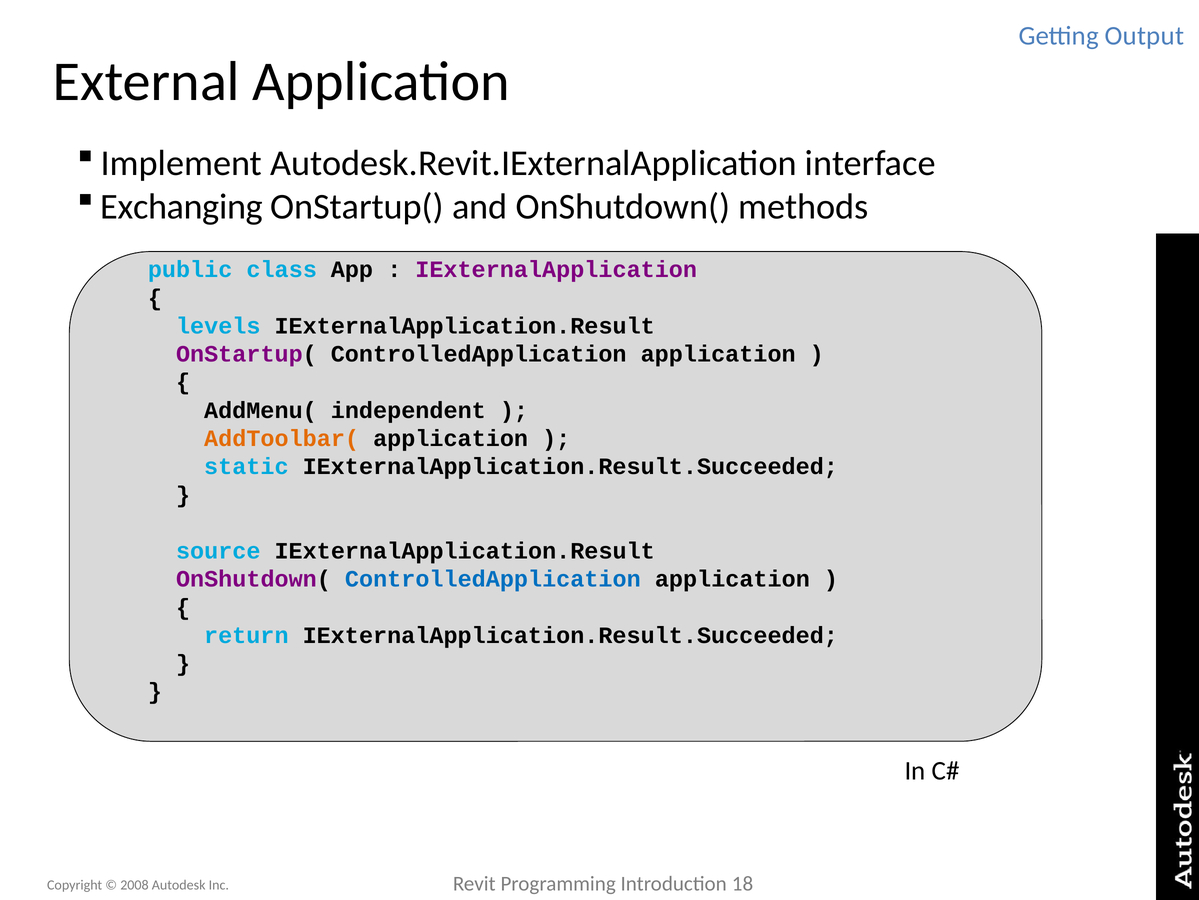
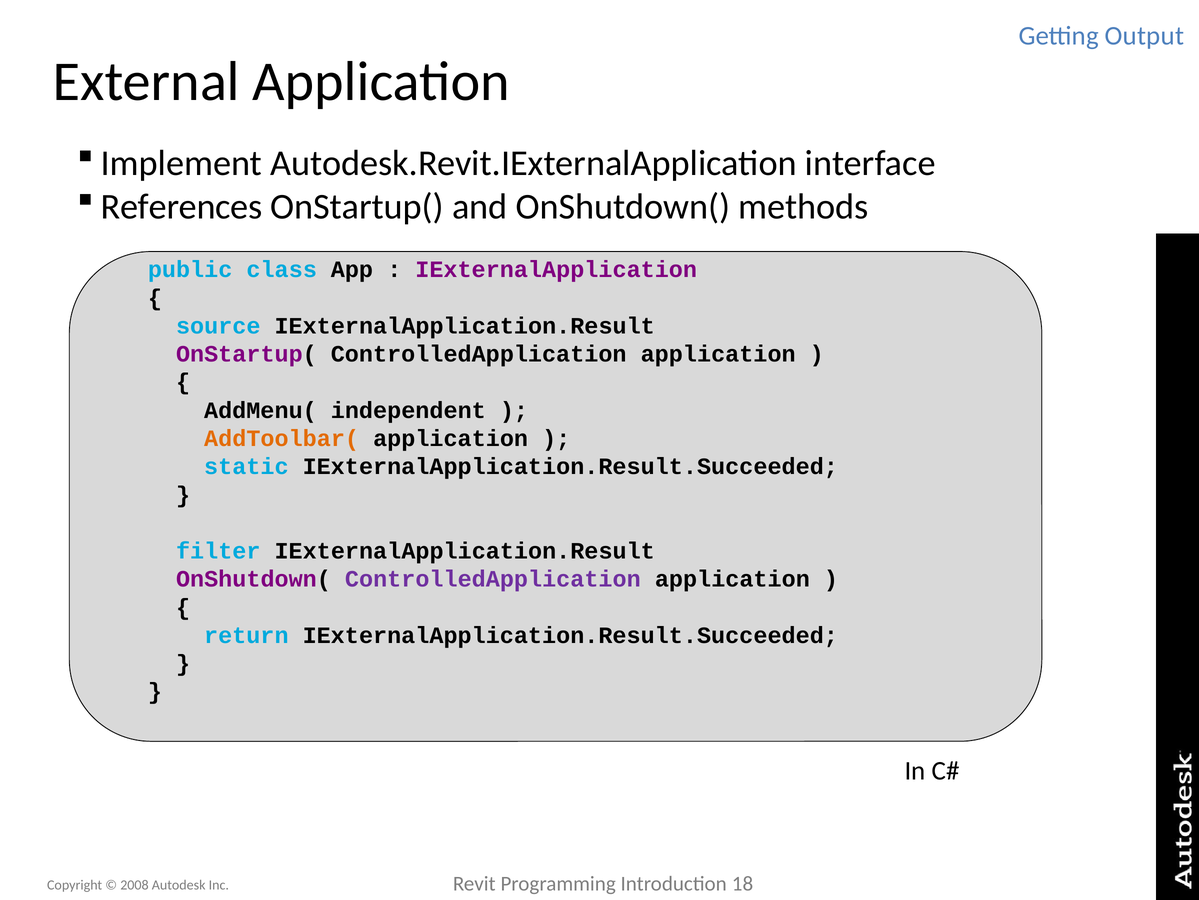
Exchanging: Exchanging -> References
levels: levels -> source
source: source -> filter
ControlledApplication at (493, 579) colour: blue -> purple
